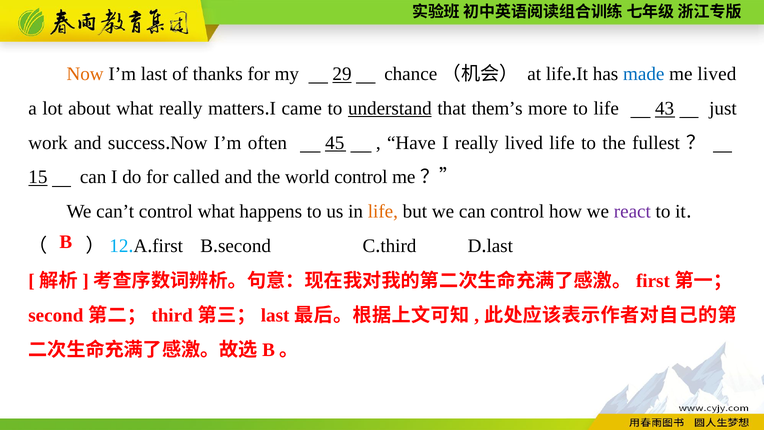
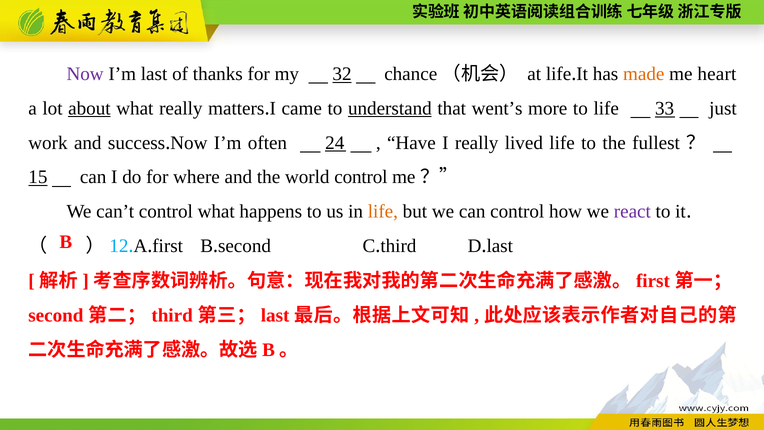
Now at (85, 74) colour: orange -> purple
29: 29 -> 32
made colour: blue -> orange
me lived: lived -> heart
about underline: none -> present
them’s: them’s -> went’s
43: 43 -> 33
45: 45 -> 24
called: called -> where
